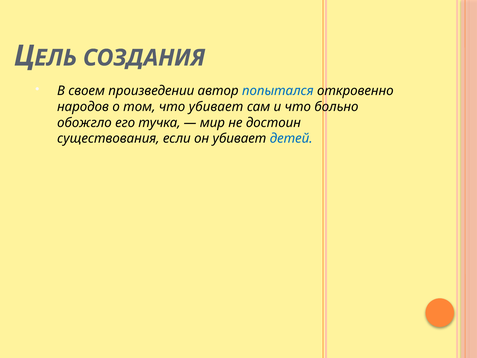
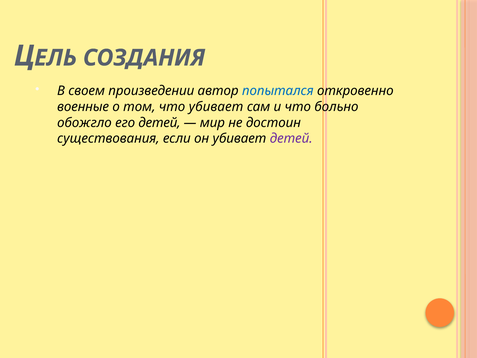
народов: народов -> военные
его тучка: тучка -> детей
детей at (291, 138) colour: blue -> purple
